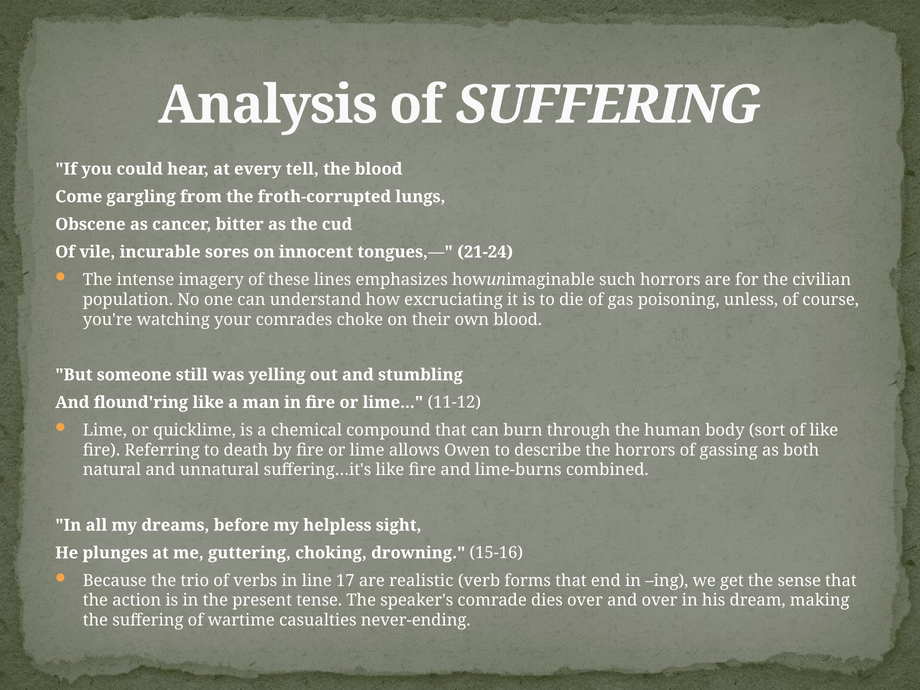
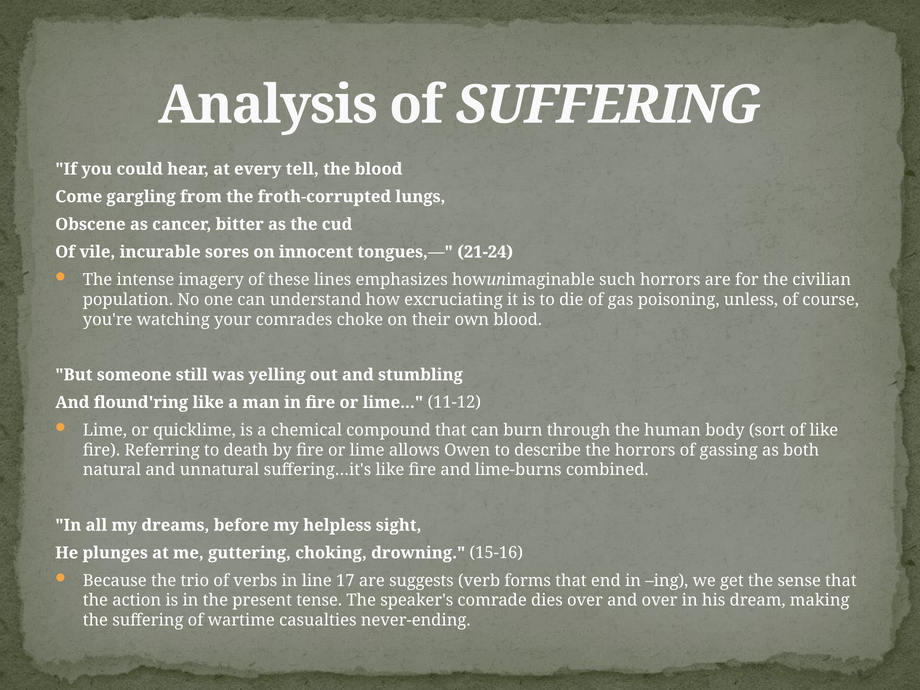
realistic: realistic -> suggests
